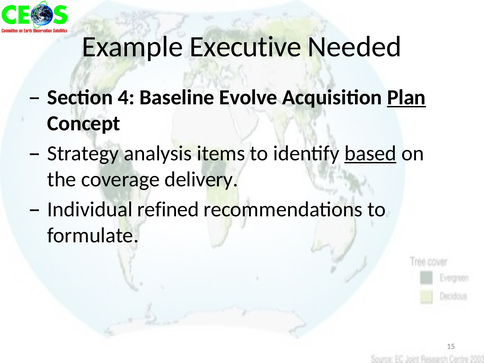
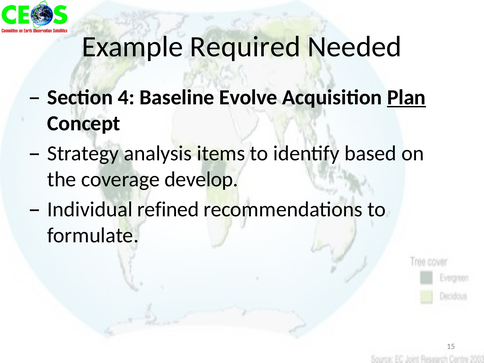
Executive: Executive -> Required
based underline: present -> none
delivery: delivery -> develop
